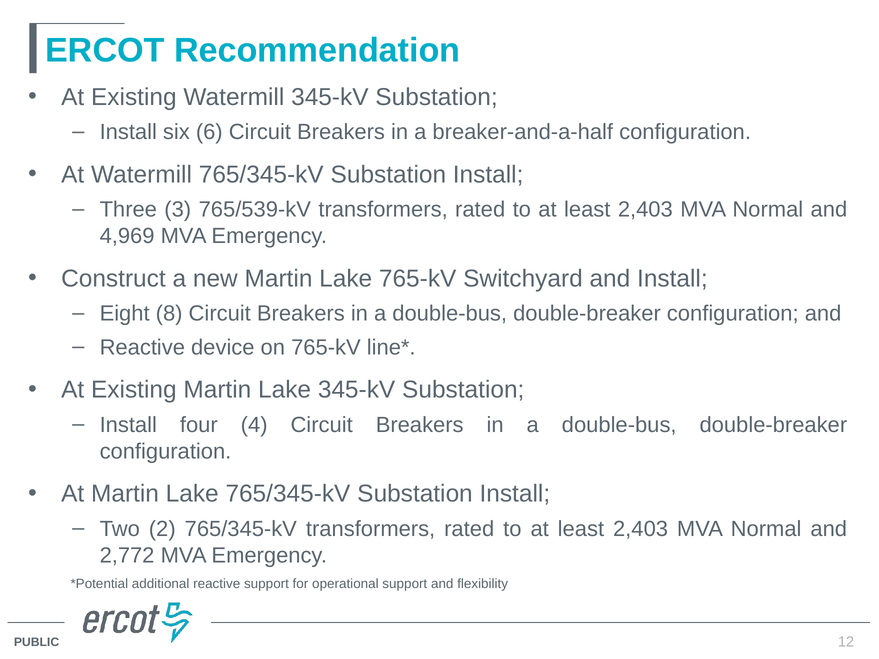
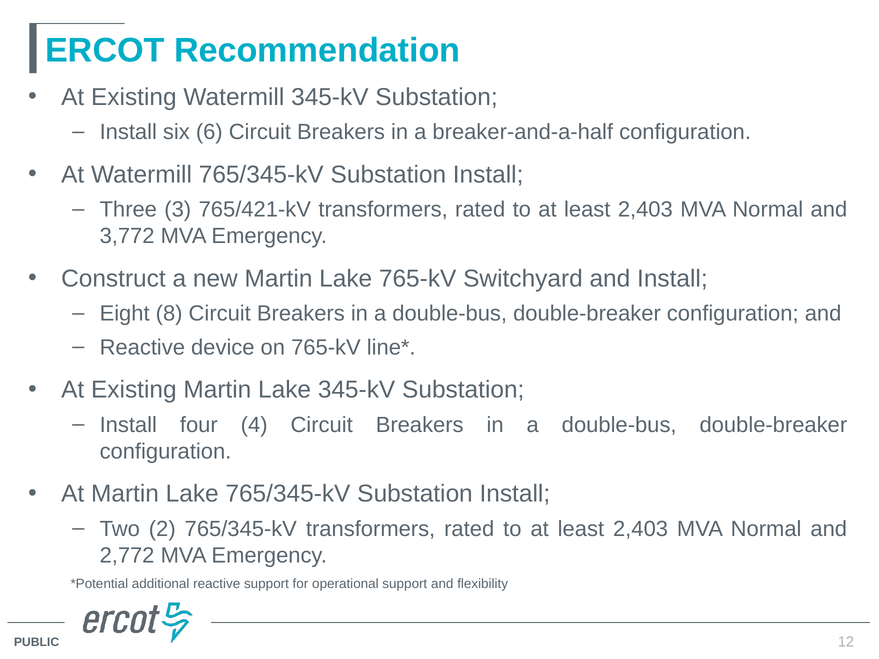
765/539-kV: 765/539-kV -> 765/421-kV
4,969: 4,969 -> 3,772
